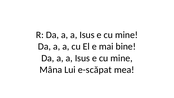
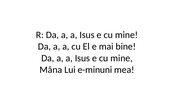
e-scăpat: e-scăpat -> e-minuni
